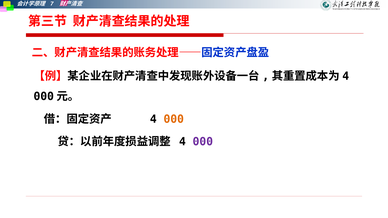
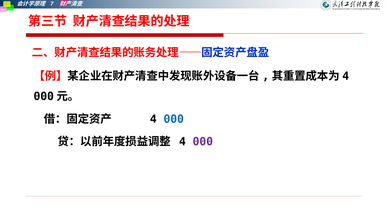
000 at (174, 119) colour: orange -> blue
